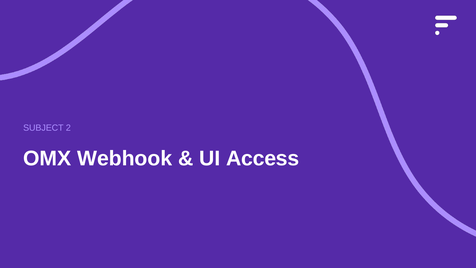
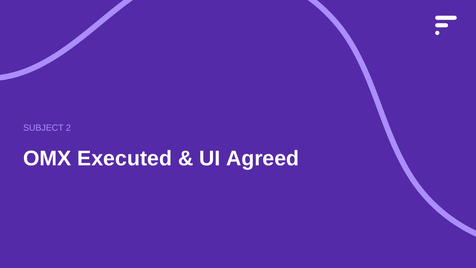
Webhook: Webhook -> Executed
Access: Access -> Agreed
